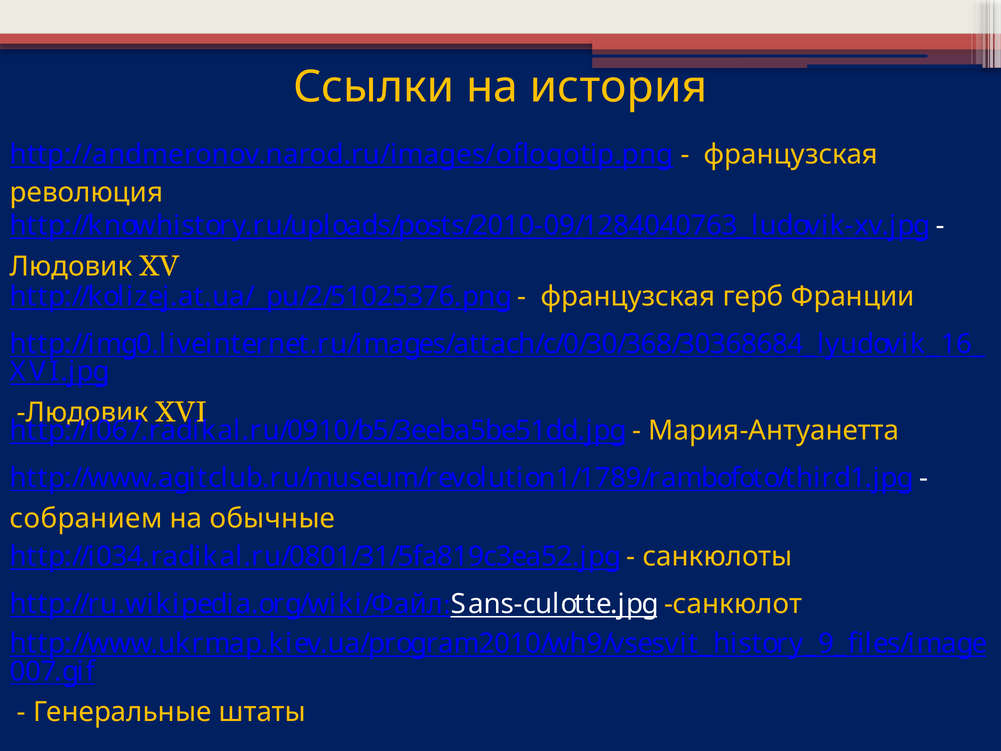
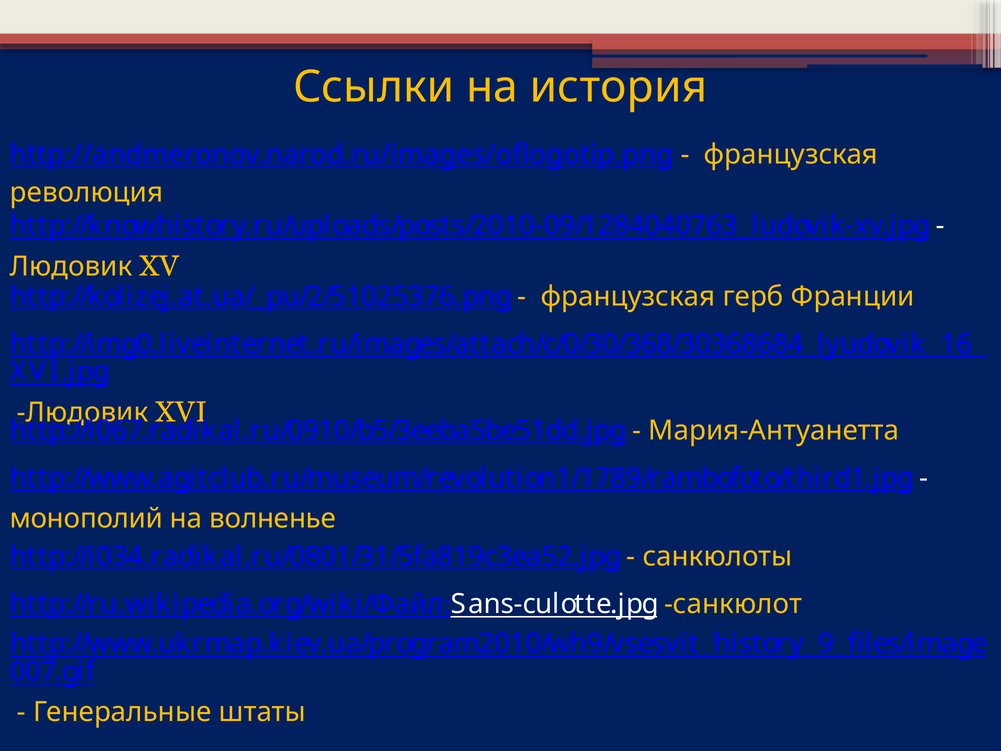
собранием: собранием -> монополий
обычные: обычные -> волненье
